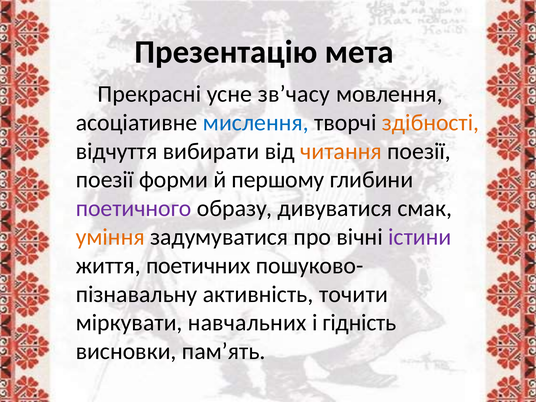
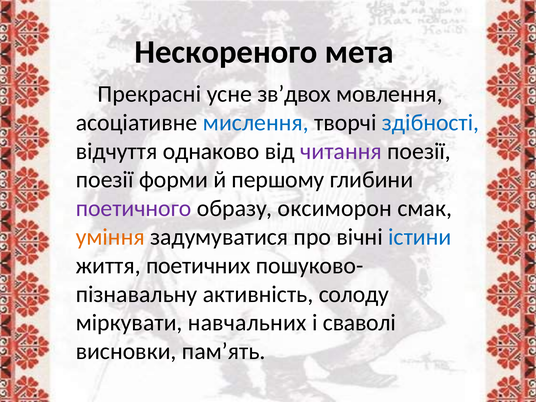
Презентацію: Презентацію -> Нескореного
зв’часу: зв’часу -> зв’двох
здібності colour: orange -> blue
вибирати: вибирати -> однаково
читання colour: orange -> purple
дивуватися: дивуватися -> оксиморон
істини colour: purple -> blue
точити: точити -> солоду
гідність: гідність -> сваволі
